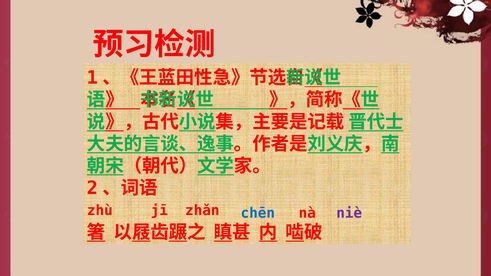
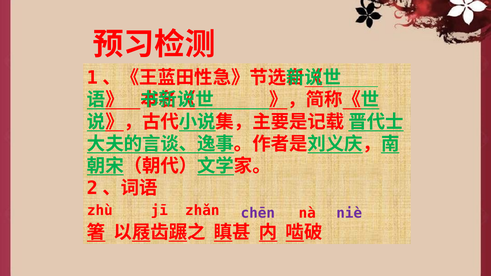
chēn colour: blue -> purple
